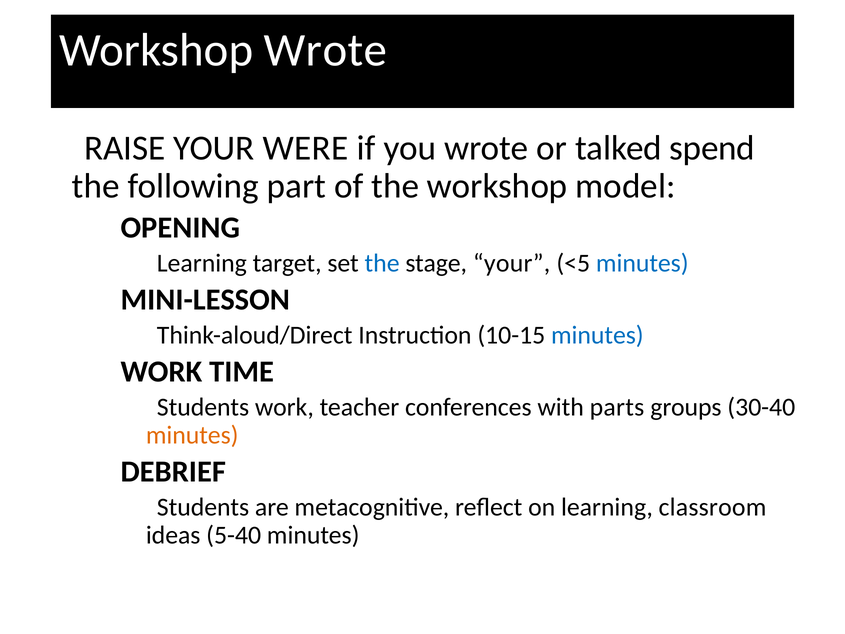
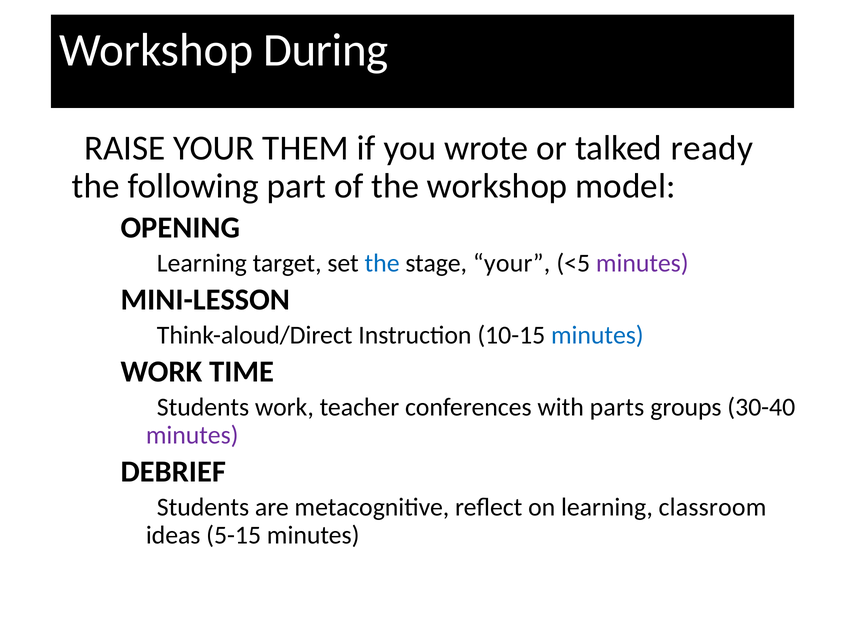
Workshop Wrote: Wrote -> During
WERE: WERE -> THEM
spend: spend -> ready
minutes at (642, 263) colour: blue -> purple
minutes at (192, 435) colour: orange -> purple
5-40: 5-40 -> 5-15
